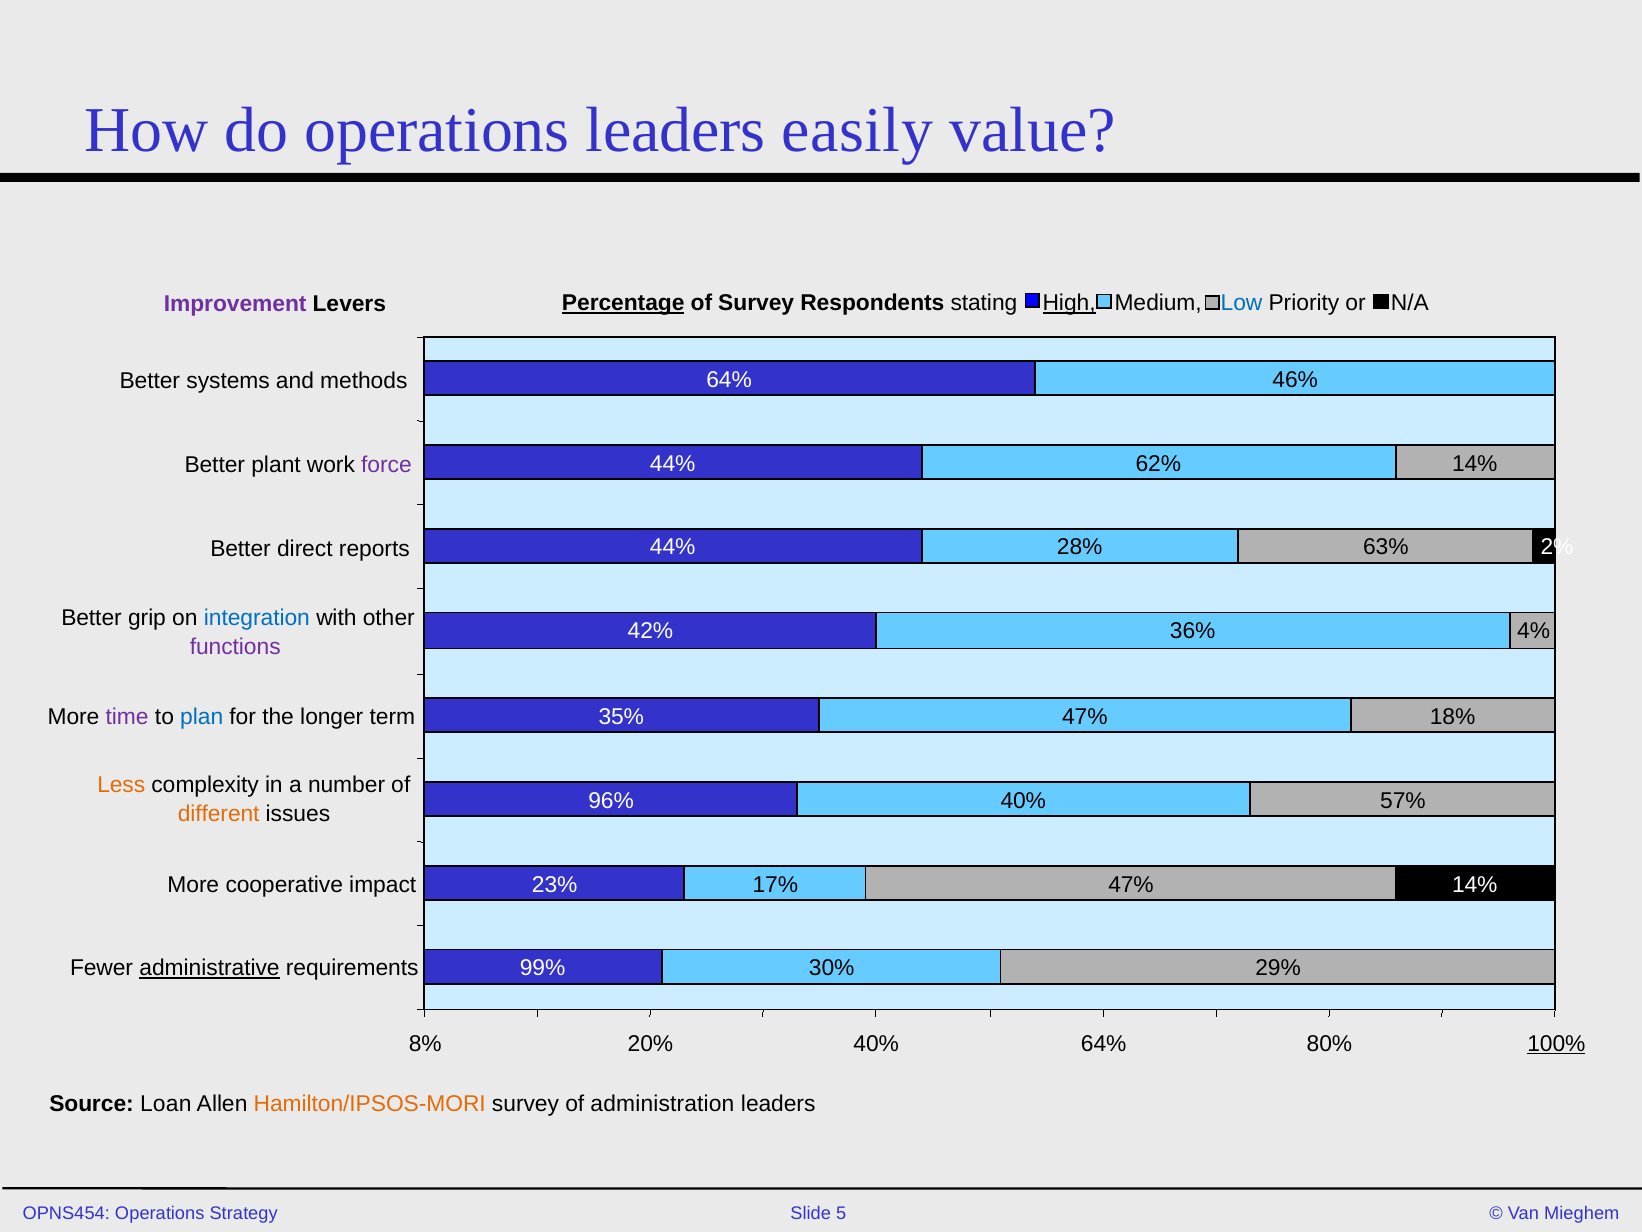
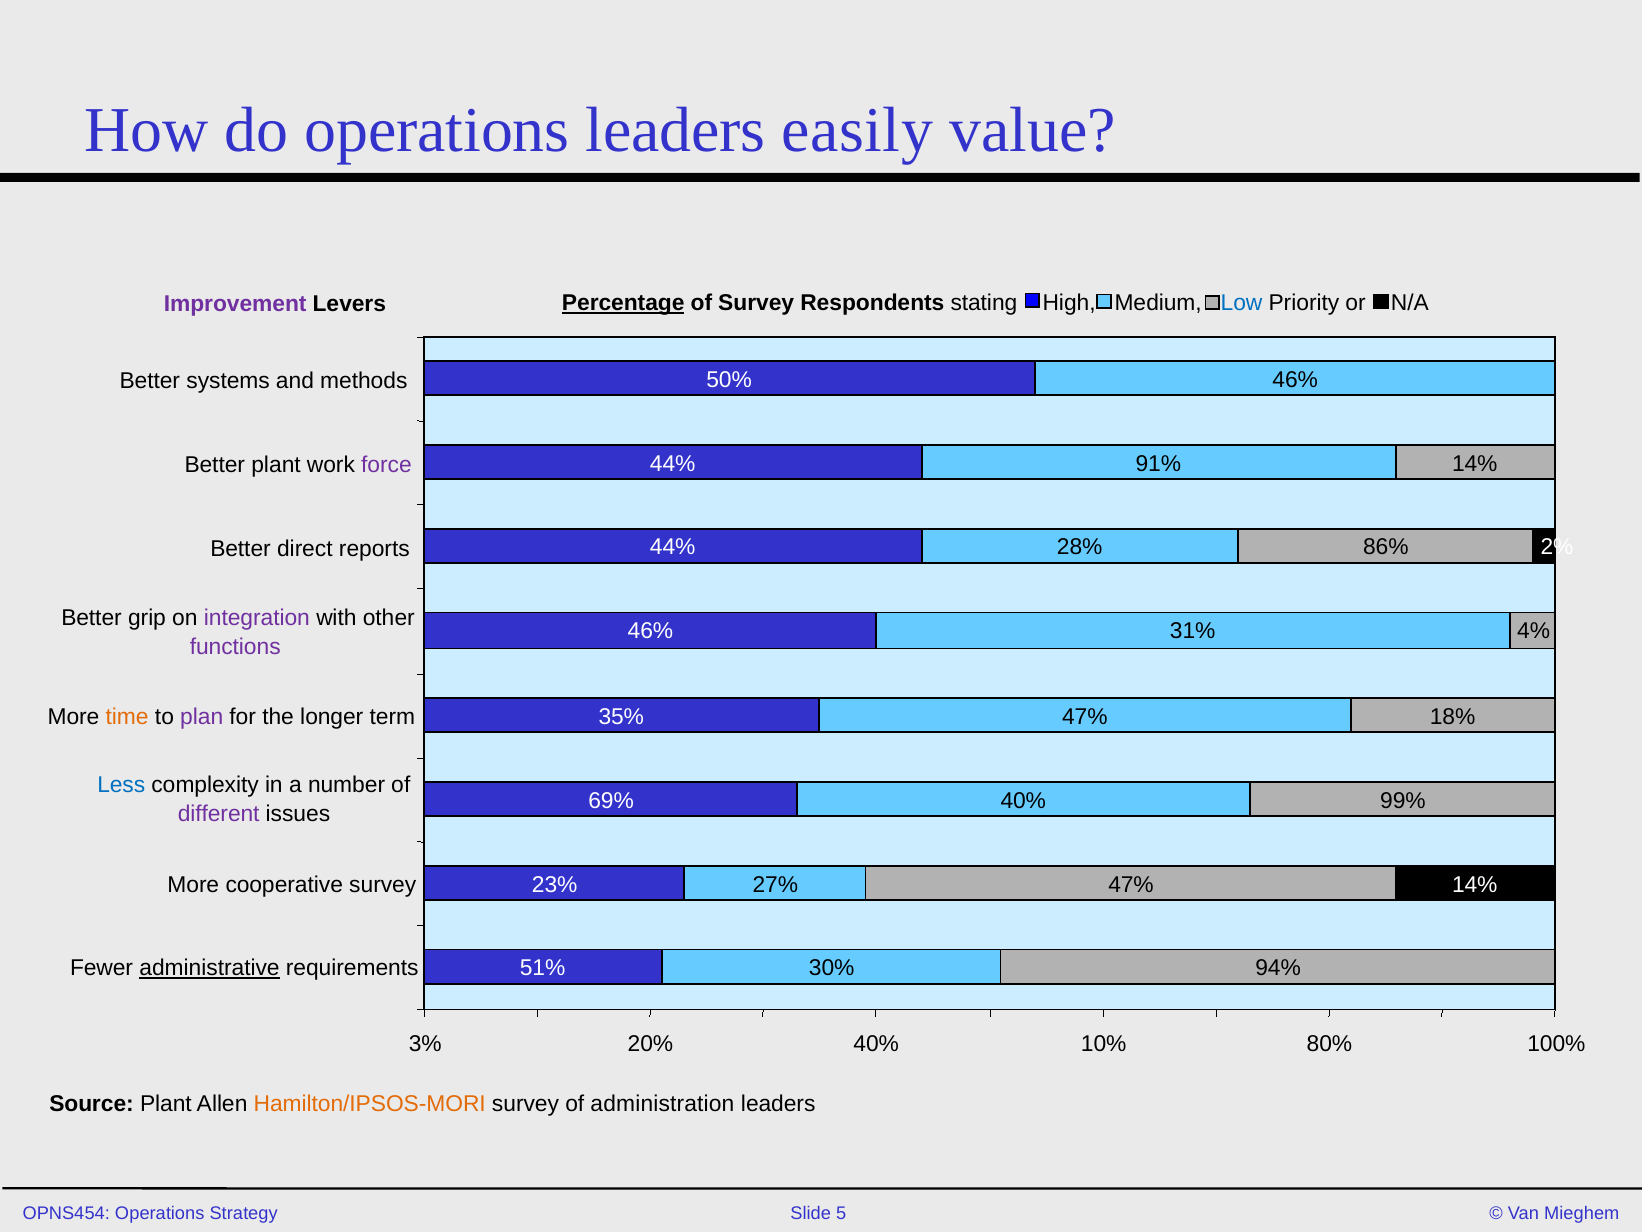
High underline: present -> none
64% at (729, 380): 64% -> 50%
62%: 62% -> 91%
63%: 63% -> 86%
integration colour: blue -> purple
42% at (650, 631): 42% -> 46%
36%: 36% -> 31%
time colour: purple -> orange
plan colour: blue -> purple
Less colour: orange -> blue
96%: 96% -> 69%
57%: 57% -> 99%
different colour: orange -> purple
cooperative impact: impact -> survey
17%: 17% -> 27%
99%: 99% -> 51%
29%: 29% -> 94%
8%: 8% -> 3%
40% 64%: 64% -> 10%
100% underline: present -> none
Source Loan: Loan -> Plant
